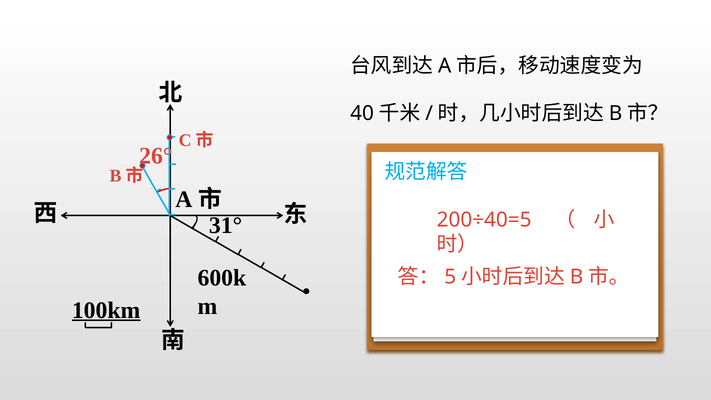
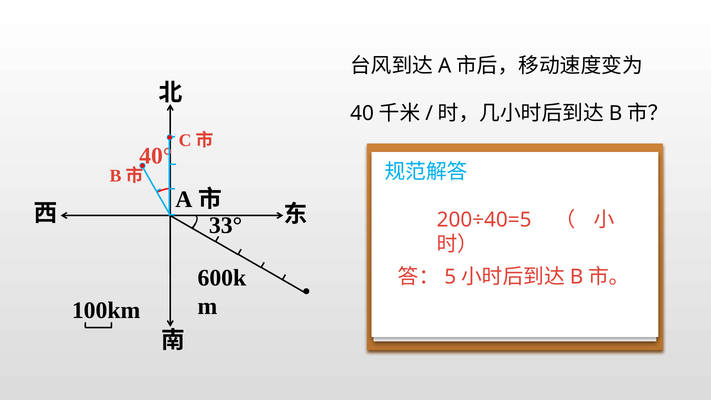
26°: 26° -> 40°
31°: 31° -> 33°
100km underline: present -> none
